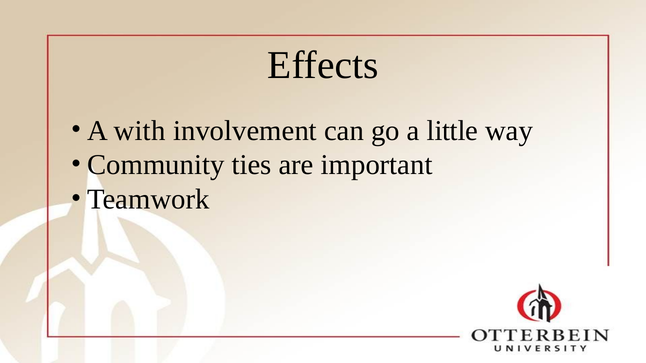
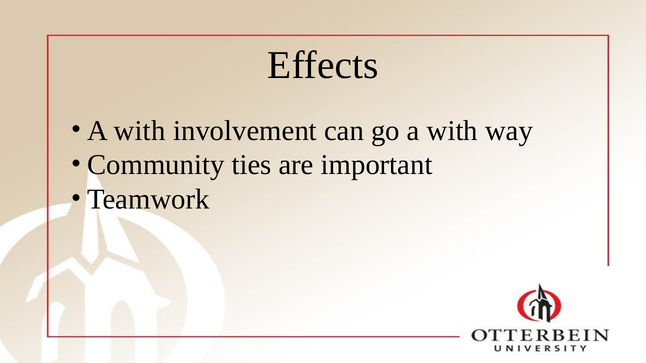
go a little: little -> with
